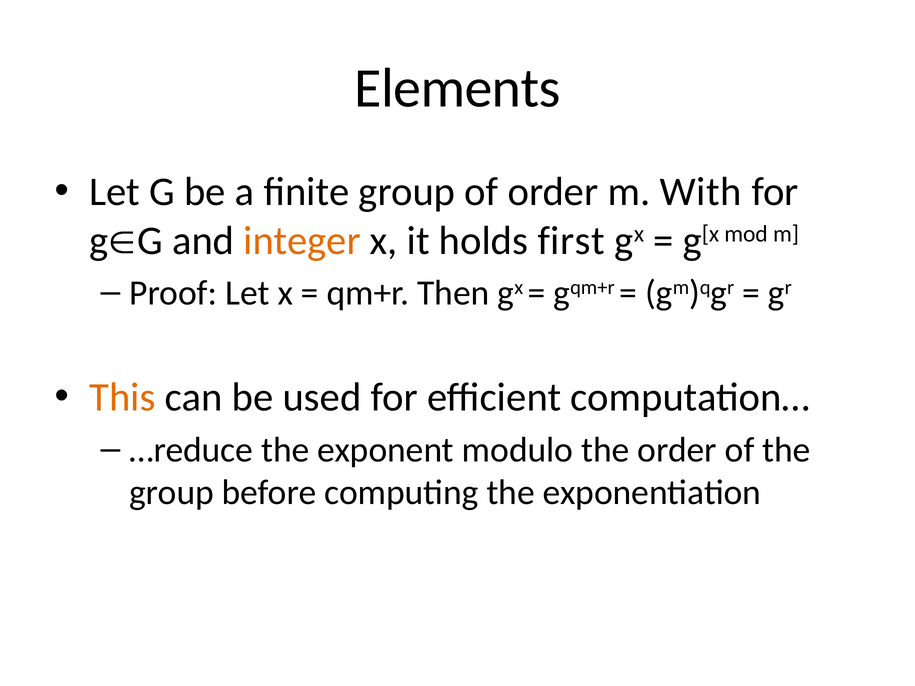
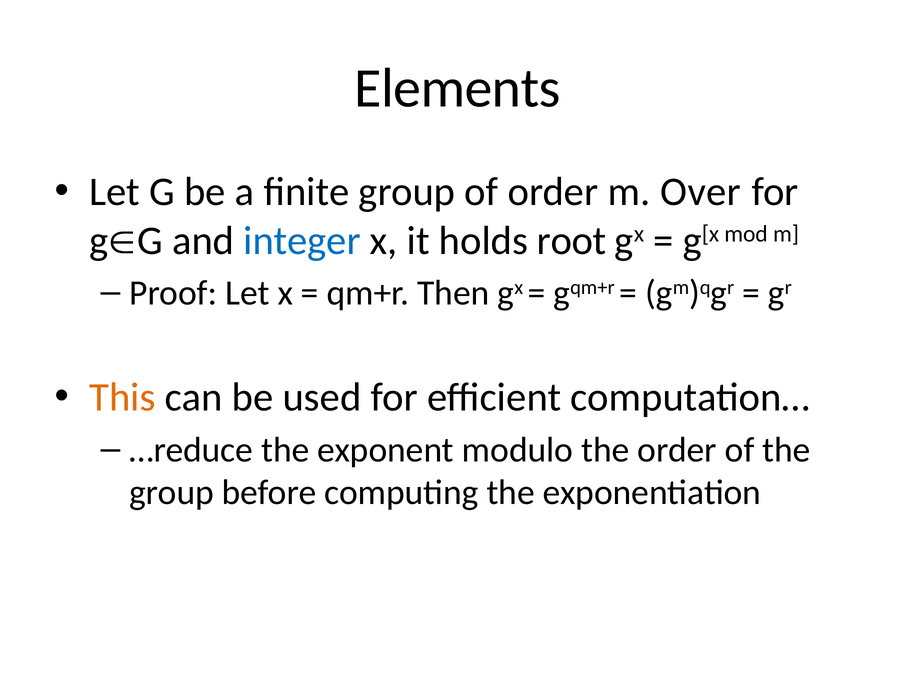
With: With -> Over
integer colour: orange -> blue
first: first -> root
